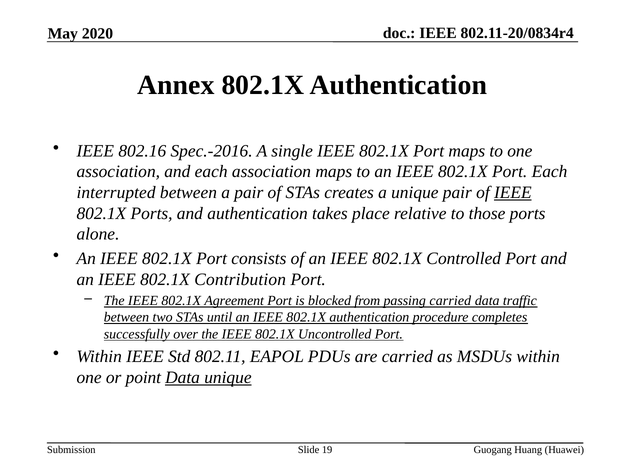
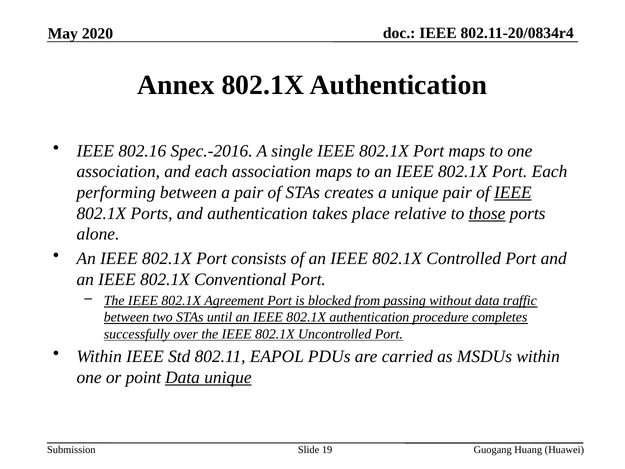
interrupted: interrupted -> performing
those underline: none -> present
Contribution: Contribution -> Conventional
passing carried: carried -> without
